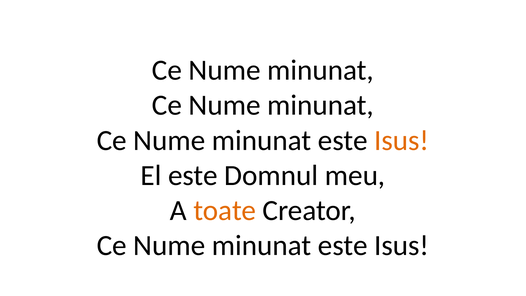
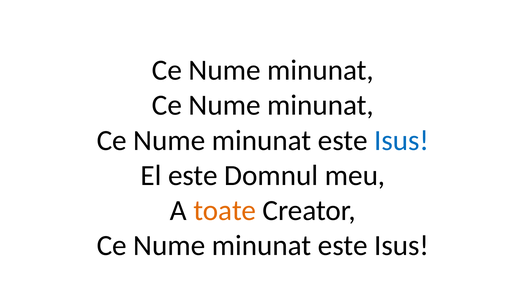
Isus at (402, 140) colour: orange -> blue
